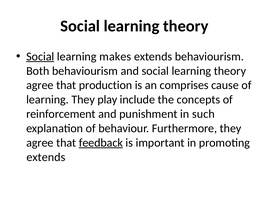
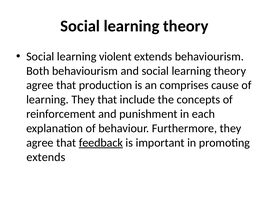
Social at (40, 56) underline: present -> none
makes: makes -> violent
They play: play -> that
such: such -> each
